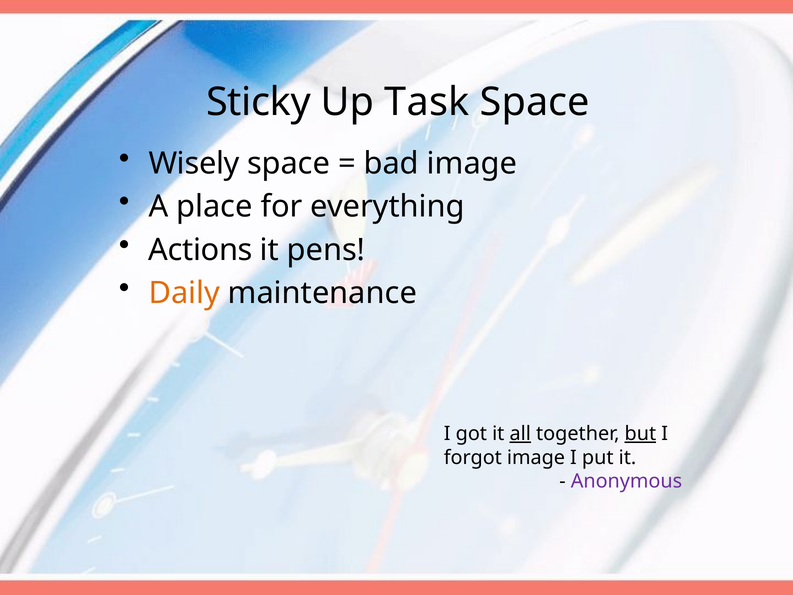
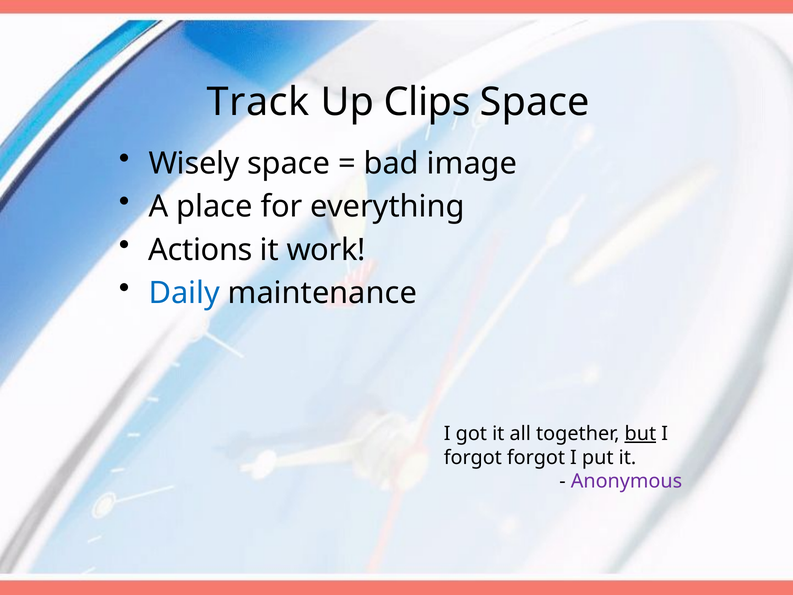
Sticky: Sticky -> Track
Task: Task -> Clips
pens: pens -> work
Daily colour: orange -> blue
all underline: present -> none
forgot image: image -> forgot
